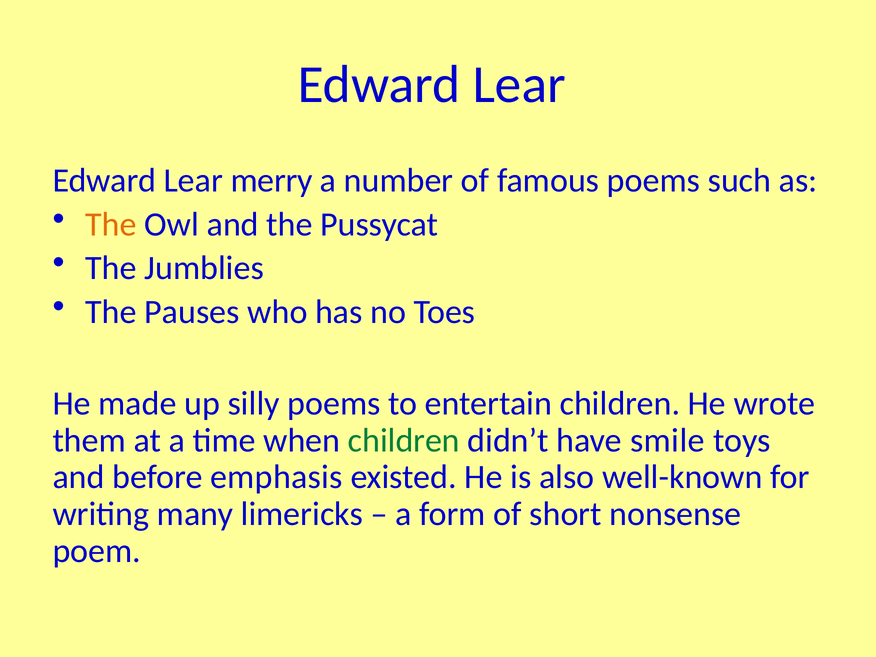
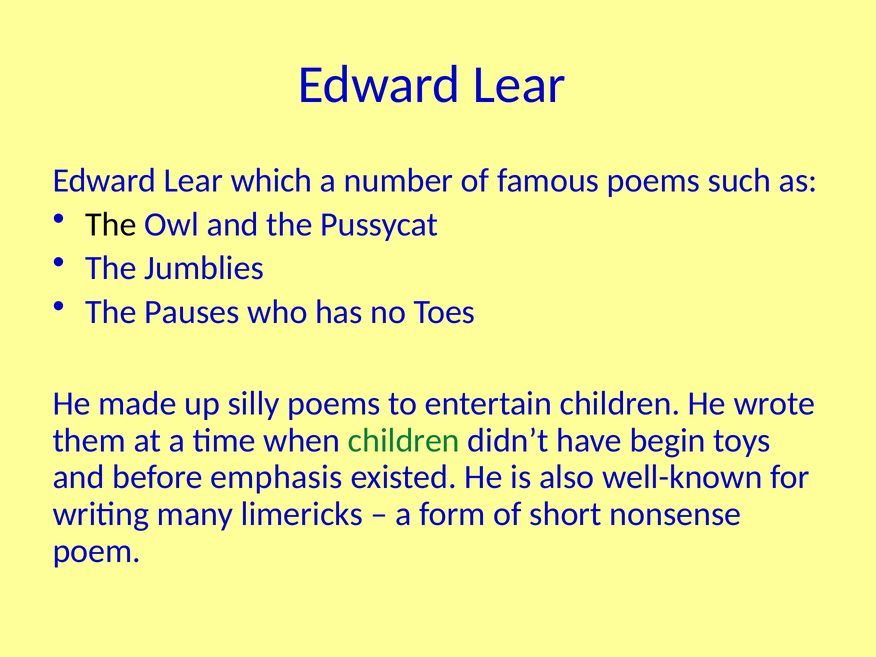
merry: merry -> which
The at (111, 224) colour: orange -> black
smile: smile -> begin
